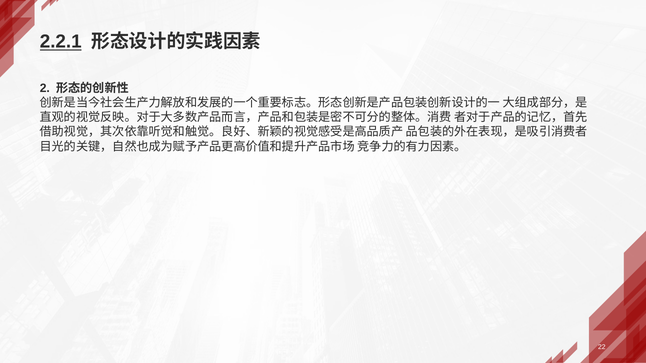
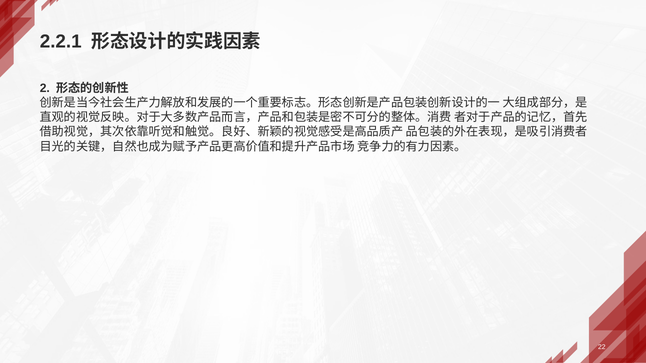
2.2.1 underline: present -> none
